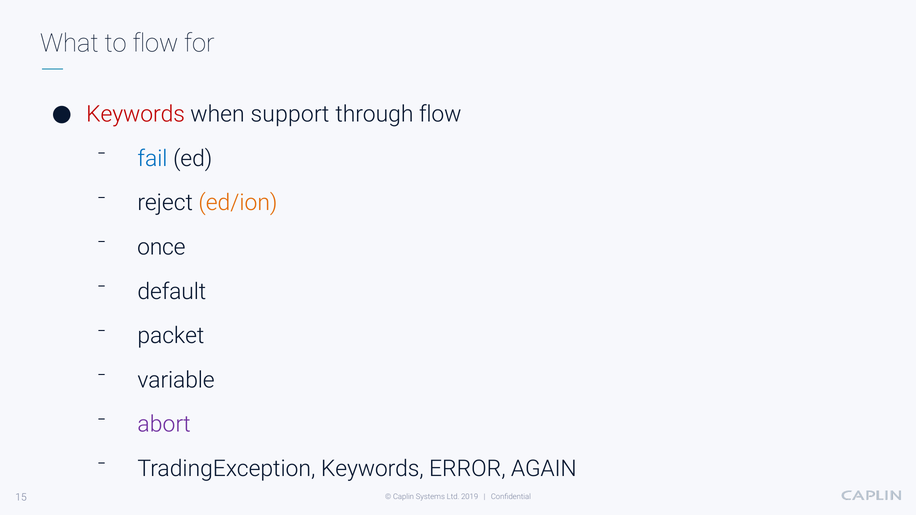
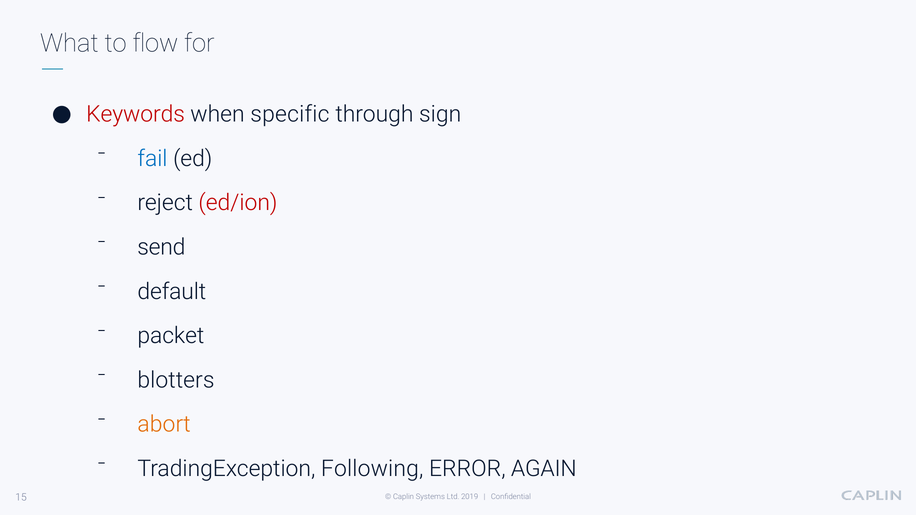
support: support -> specific
through flow: flow -> sign
ed/ion colour: orange -> red
once: once -> send
variable: variable -> blotters
abort colour: purple -> orange
TradingException Keywords: Keywords -> Following
